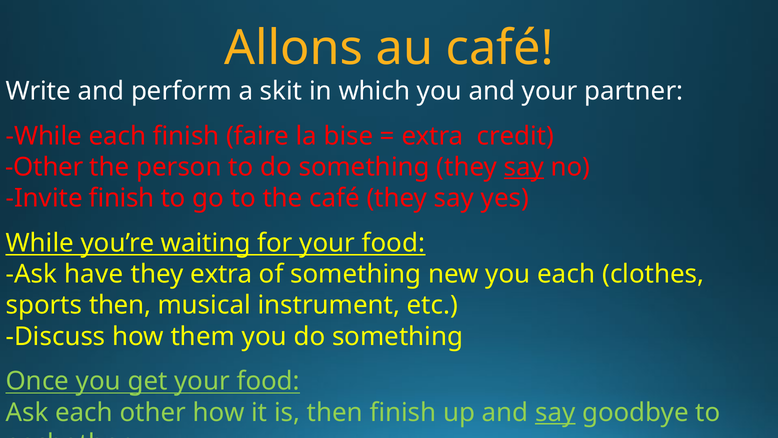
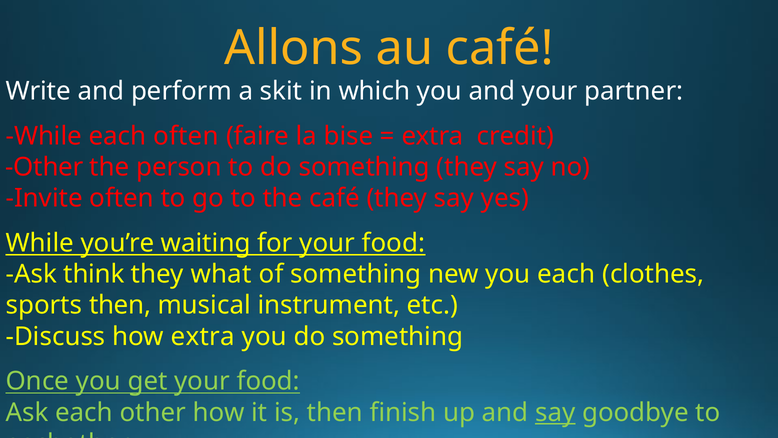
each finish: finish -> often
say at (524, 167) underline: present -> none
Invite finish: finish -> often
have: have -> think
they extra: extra -> what
how them: them -> extra
